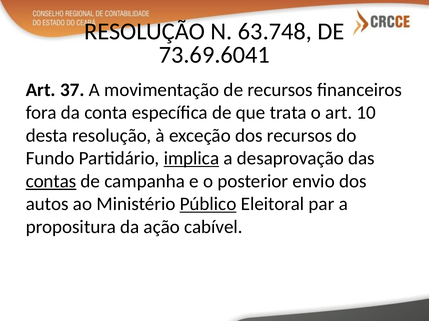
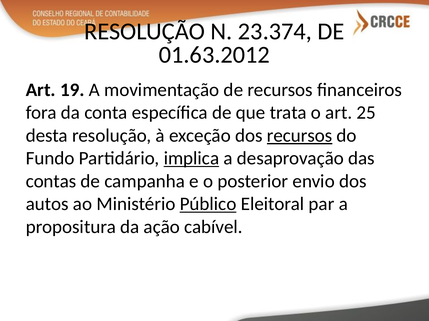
63.748: 63.748 -> 23.374
73.69.6041: 73.69.6041 -> 01.63.2012
37: 37 -> 19
10: 10 -> 25
recursos at (300, 136) underline: none -> present
contas underline: present -> none
